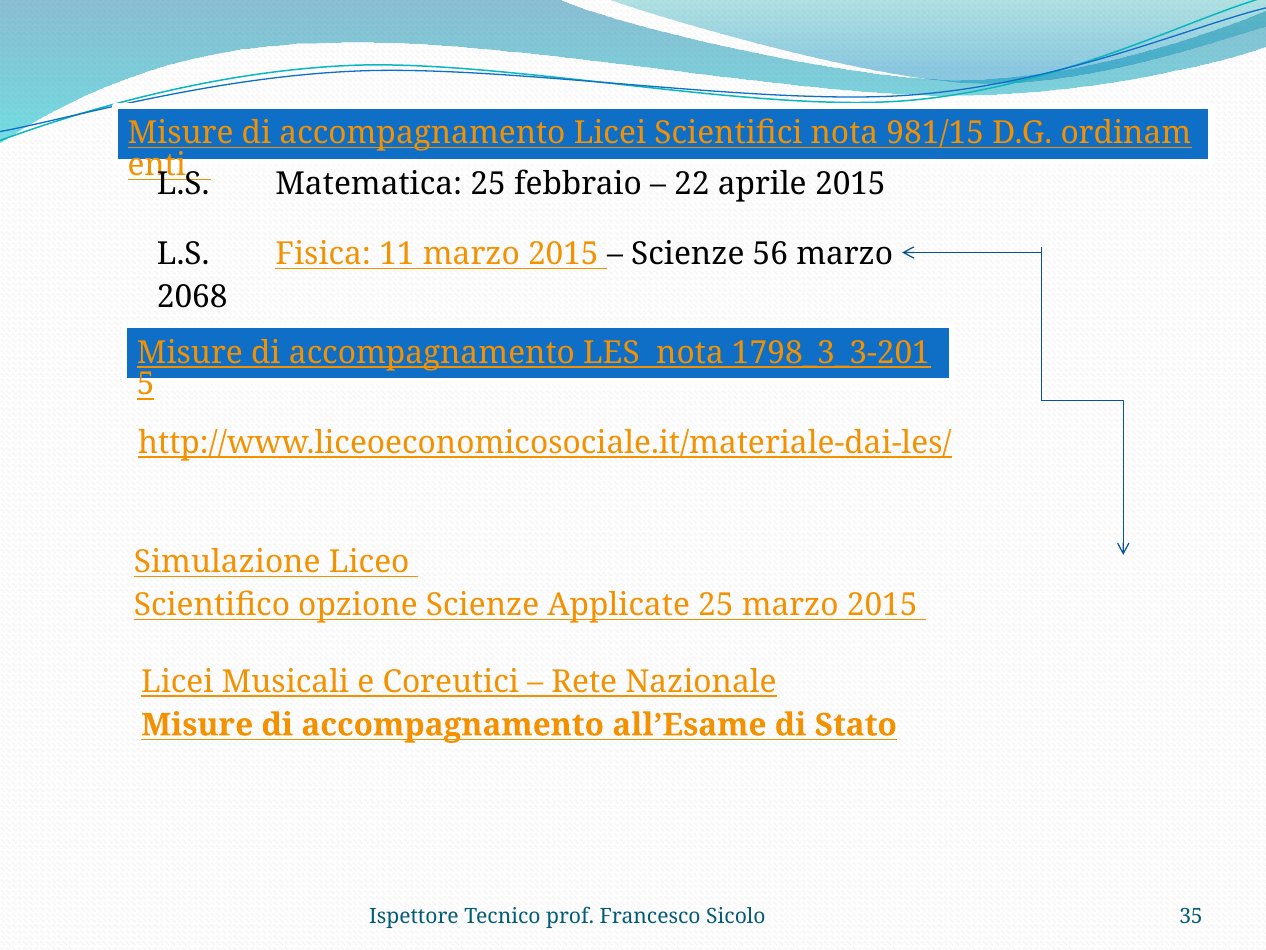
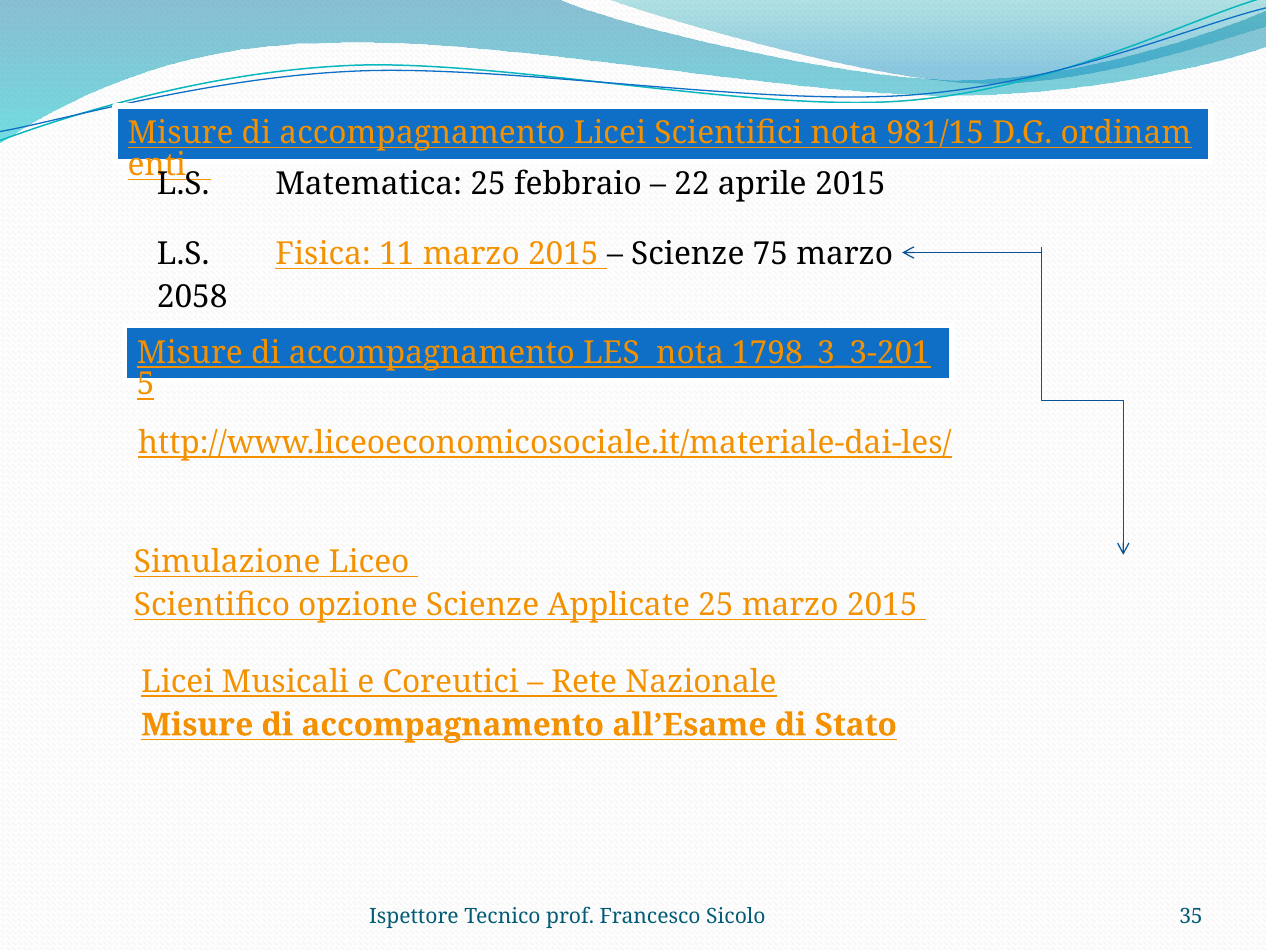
56: 56 -> 75
2068: 2068 -> 2058
